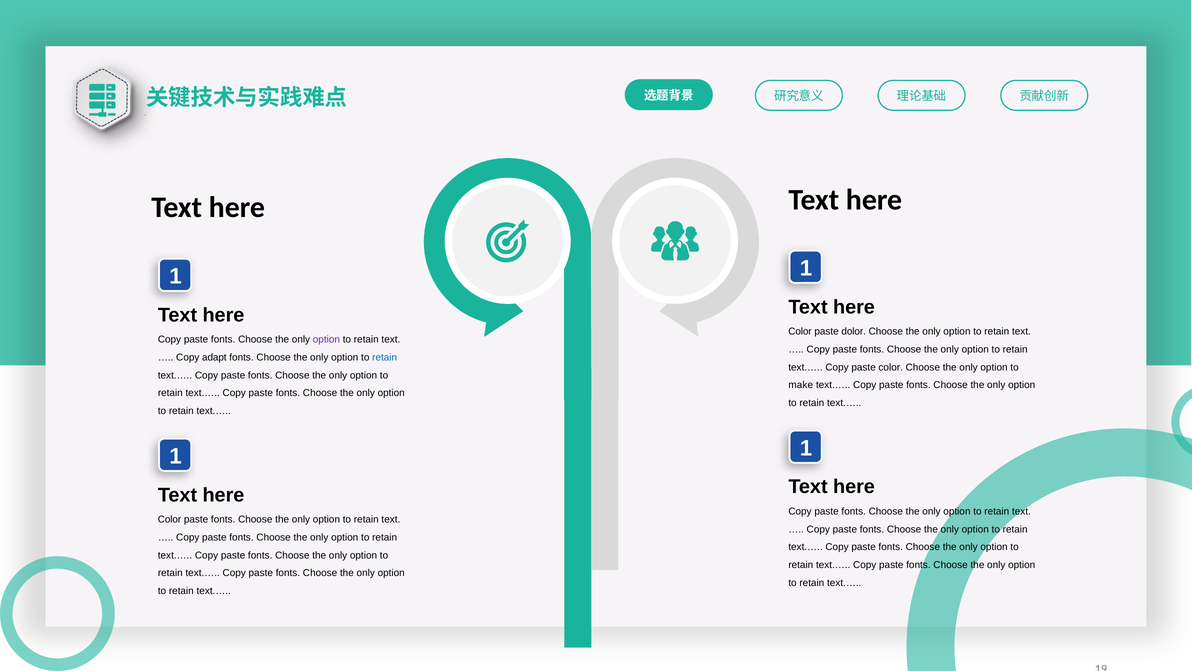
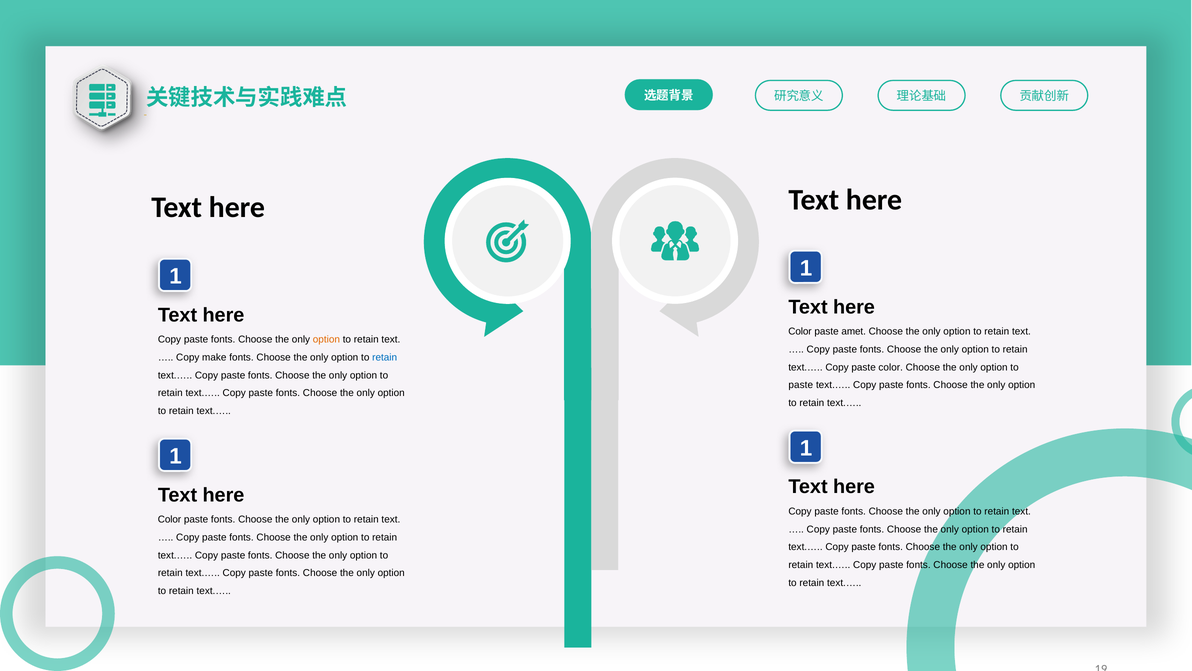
dolor: dolor -> amet
option at (326, 339) colour: purple -> orange
adapt: adapt -> make
make at (801, 385): make -> paste
